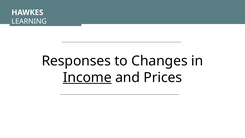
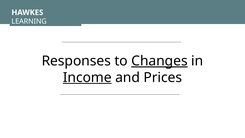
Changes underline: none -> present
